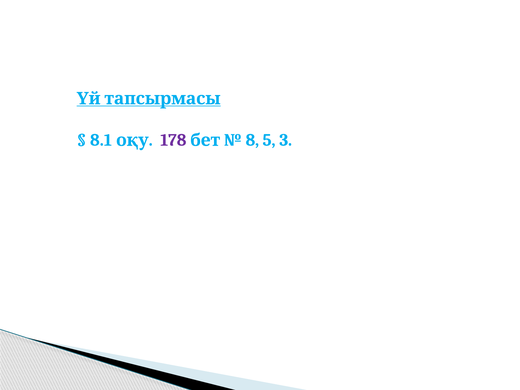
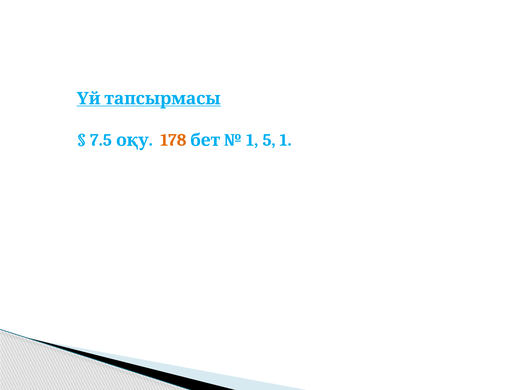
8.1: 8.1 -> 7.5
178 colour: purple -> orange
8 at (252, 140): 8 -> 1
5 3: 3 -> 1
